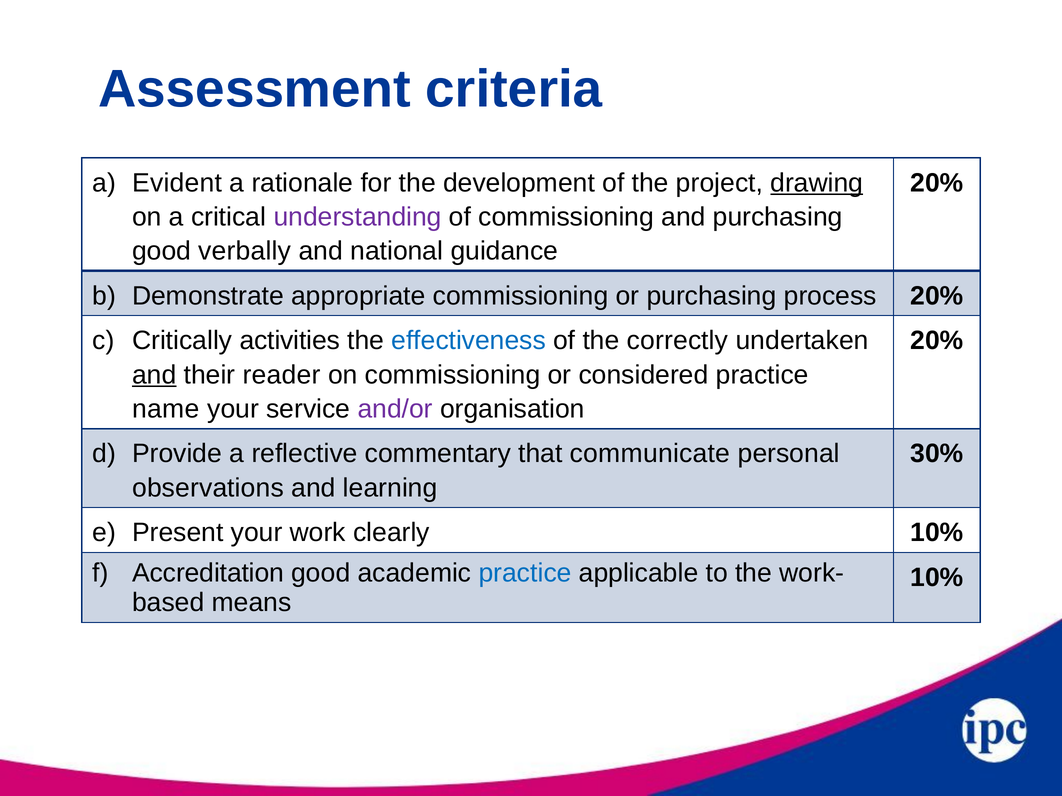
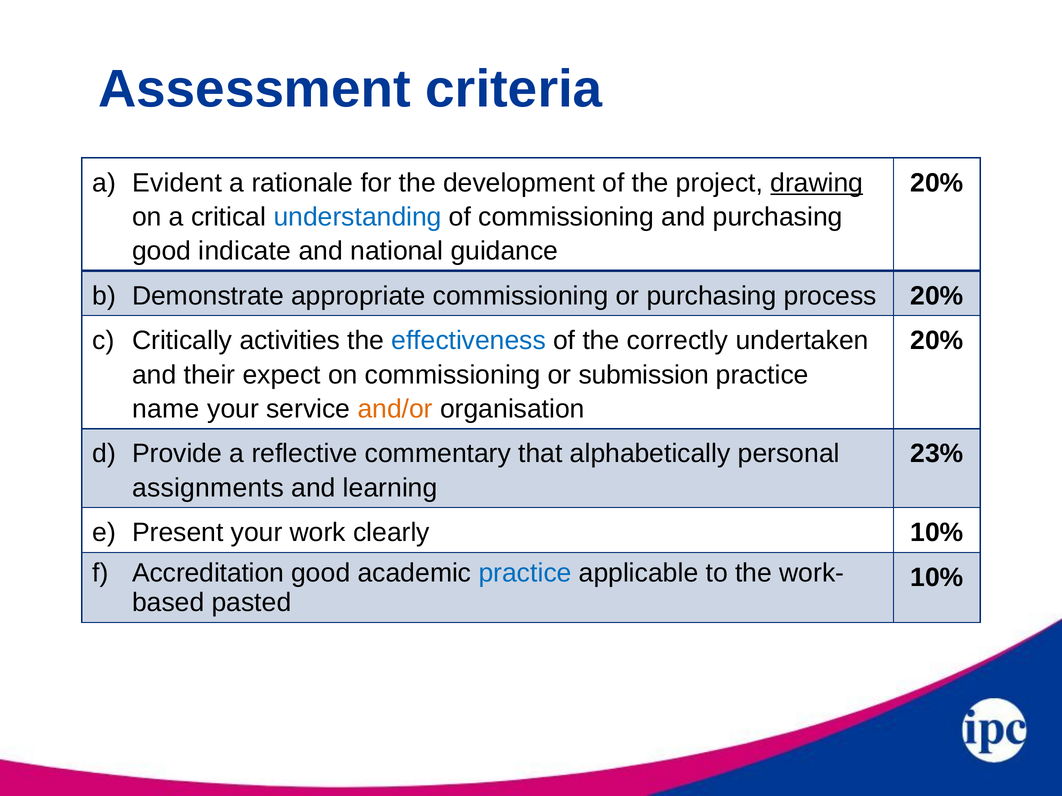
understanding colour: purple -> blue
verbally: verbally -> indicate
and at (154, 375) underline: present -> none
reader: reader -> expect
considered: considered -> submission
and/or colour: purple -> orange
communicate: communicate -> alphabetically
30%: 30% -> 23%
observations: observations -> assignments
means: means -> pasted
